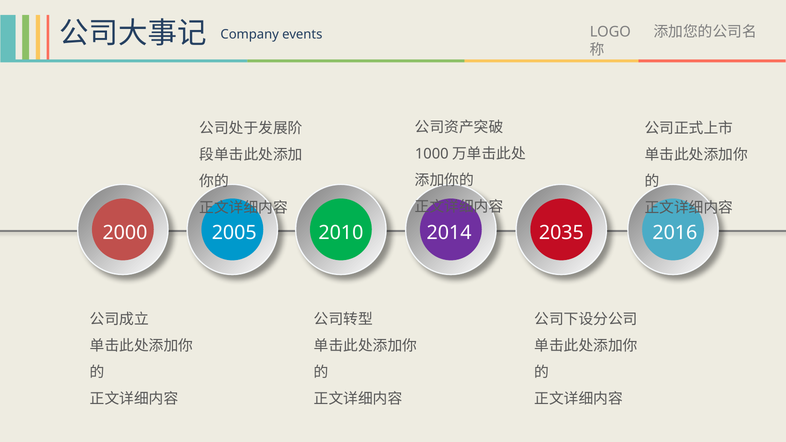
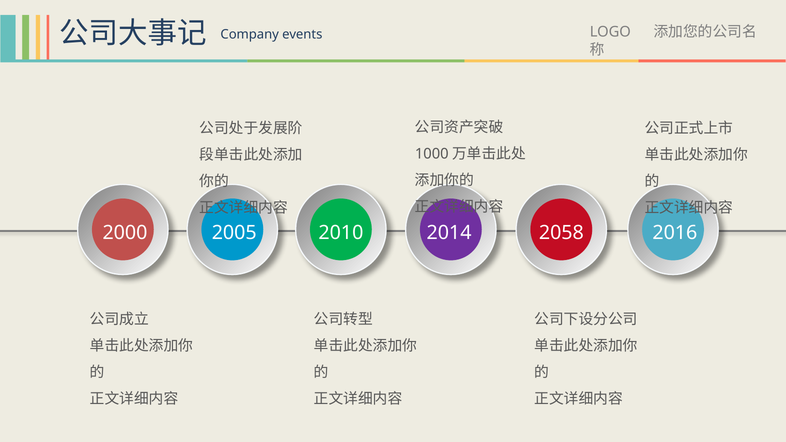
2035: 2035 -> 2058
